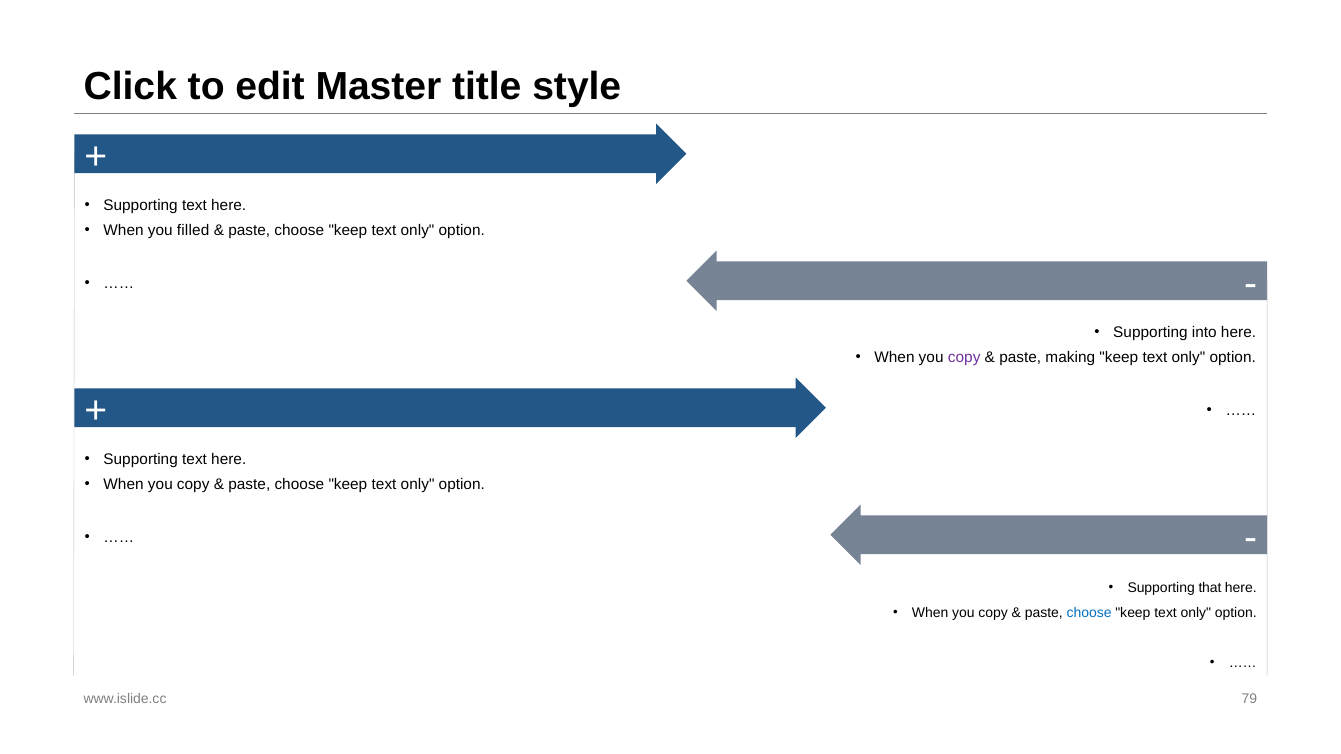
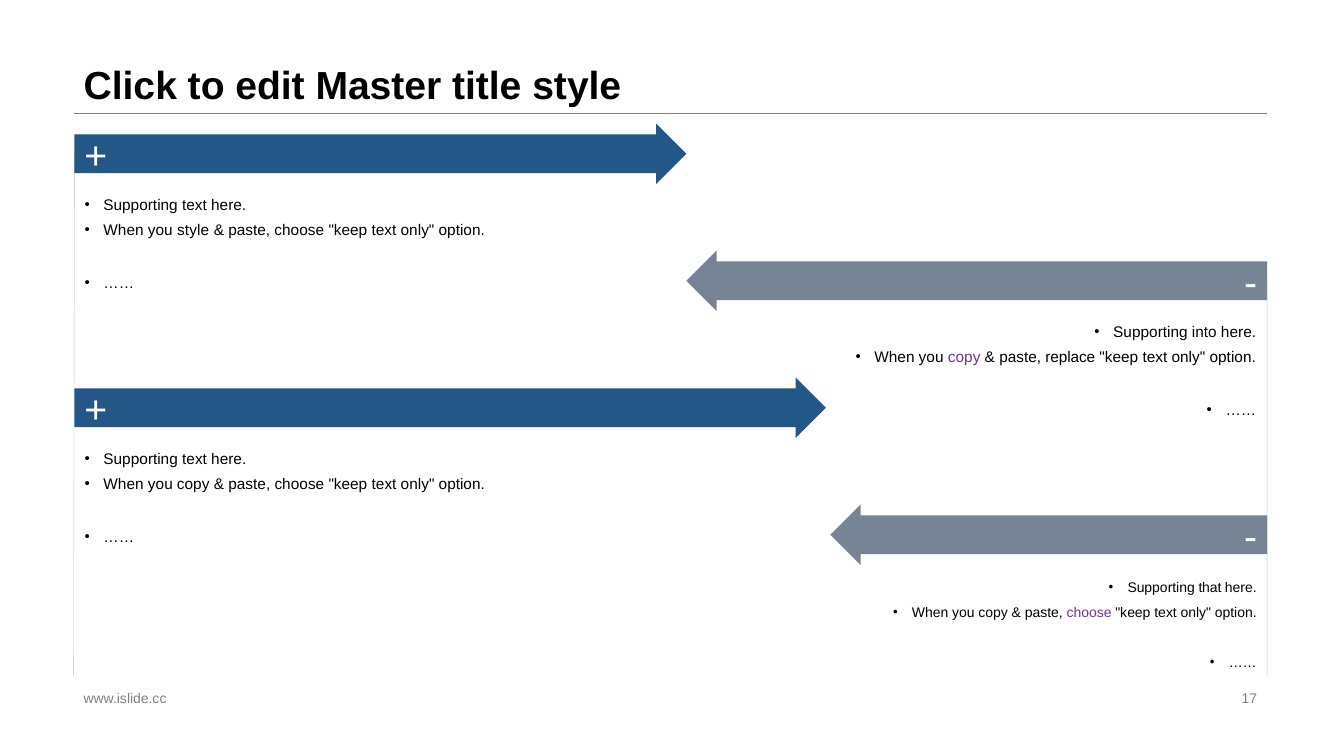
you filled: filled -> style
making: making -> replace
choose at (1089, 613) colour: blue -> purple
79: 79 -> 17
